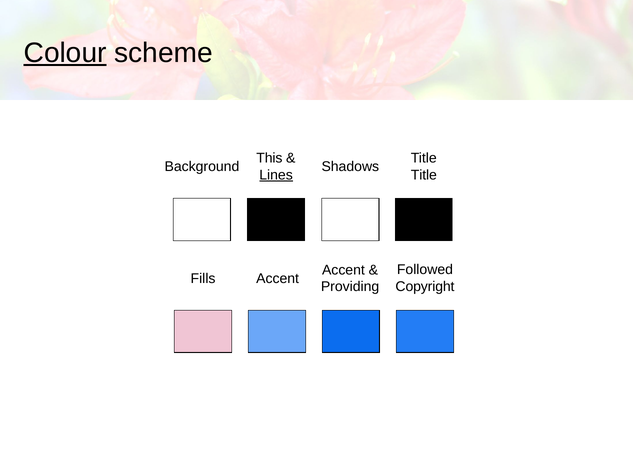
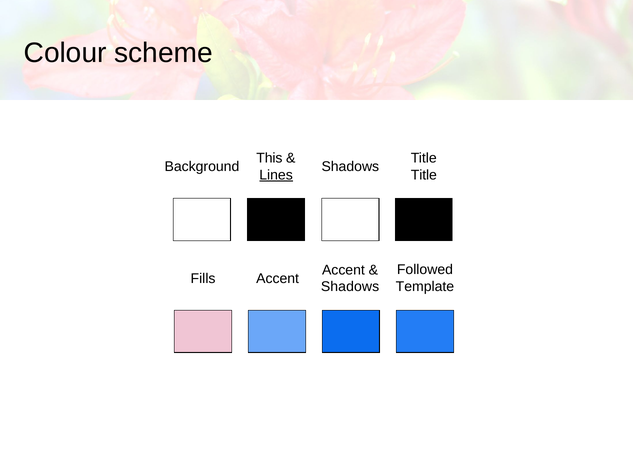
Colour underline: present -> none
Copyright: Copyright -> Template
Providing at (350, 287): Providing -> Shadows
